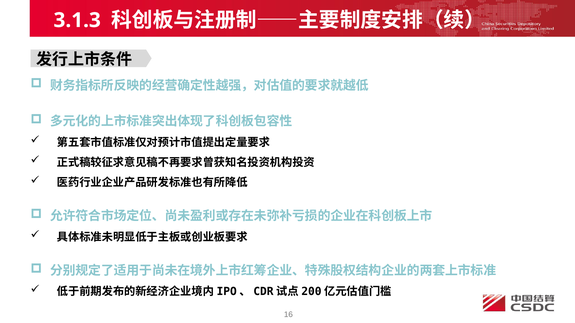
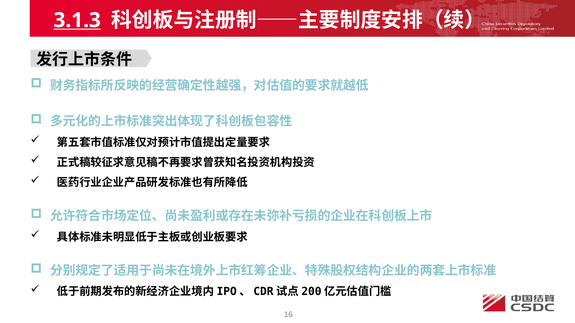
3.1.3 underline: none -> present
